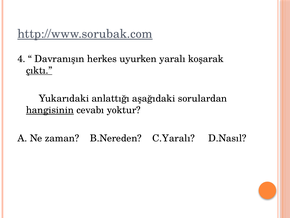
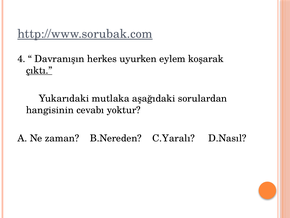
yaralı: yaralı -> eylem
anlattığı: anlattığı -> mutlaka
hangisinin underline: present -> none
